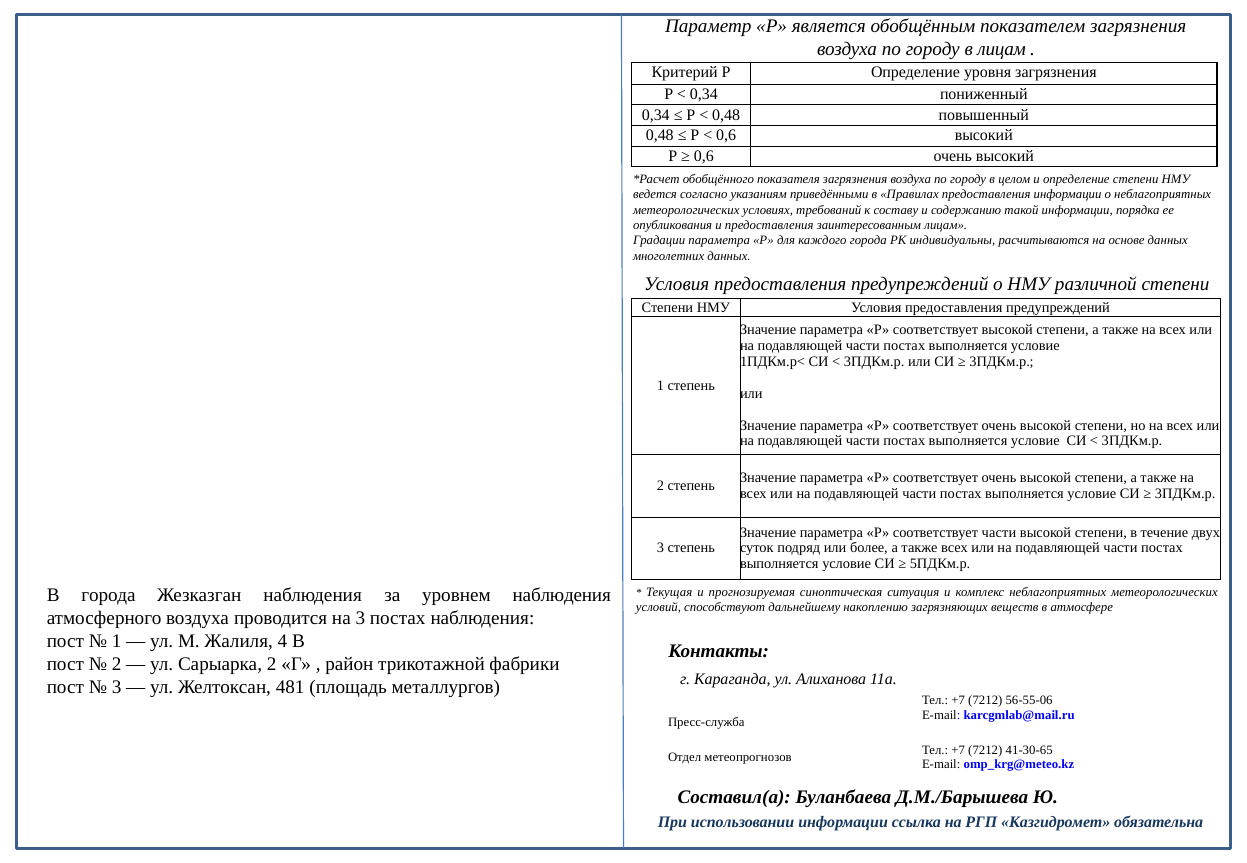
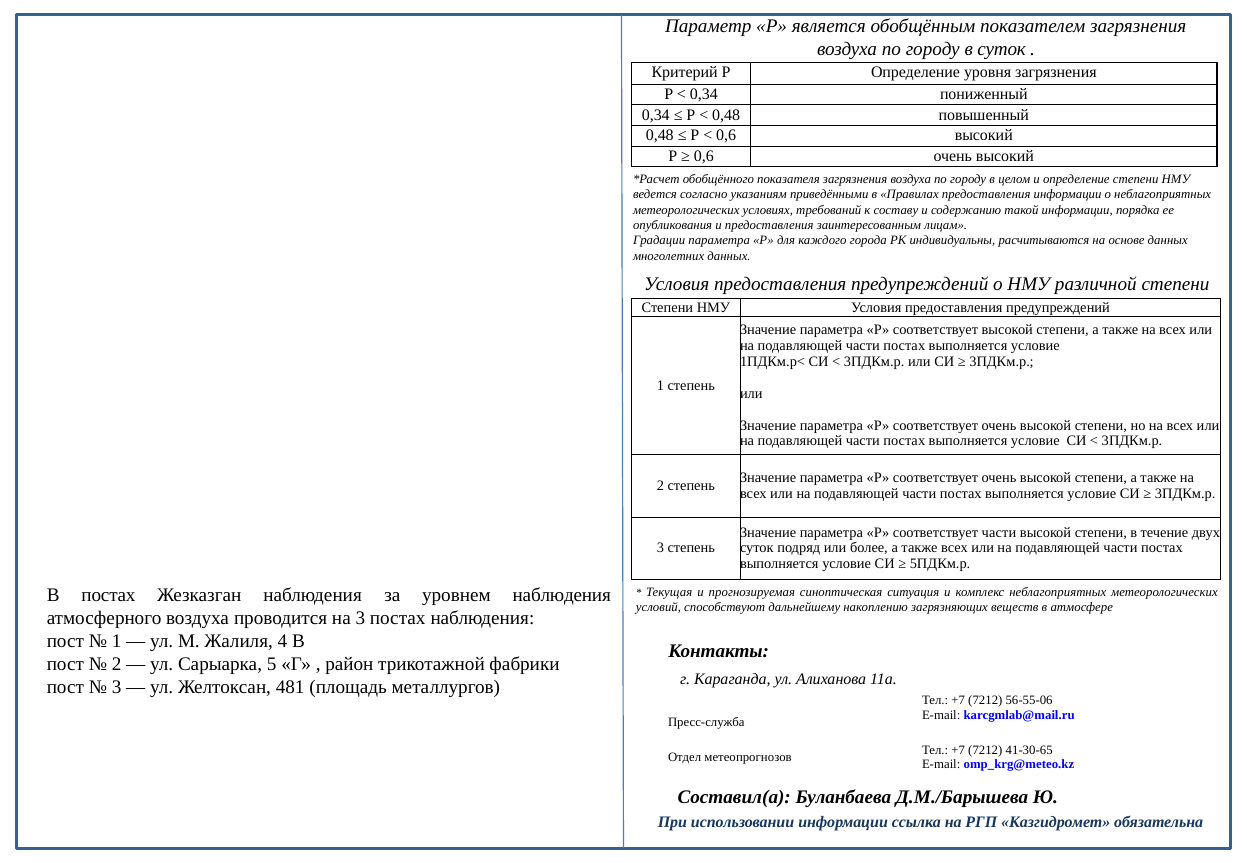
в лицам: лицам -> суток
В города: города -> постах
Сарыарка 2: 2 -> 5
